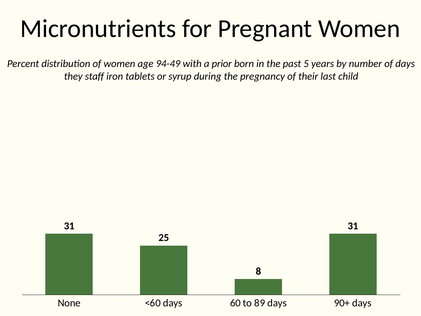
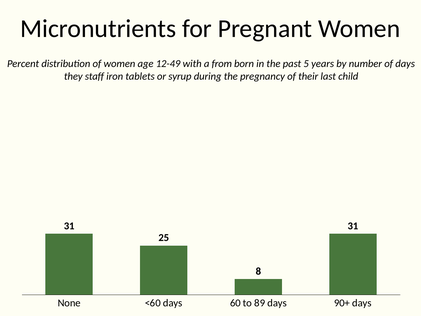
94-49: 94-49 -> 12-49
prior: prior -> from
